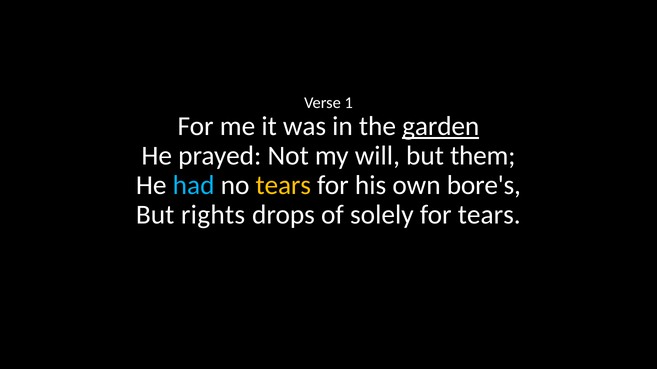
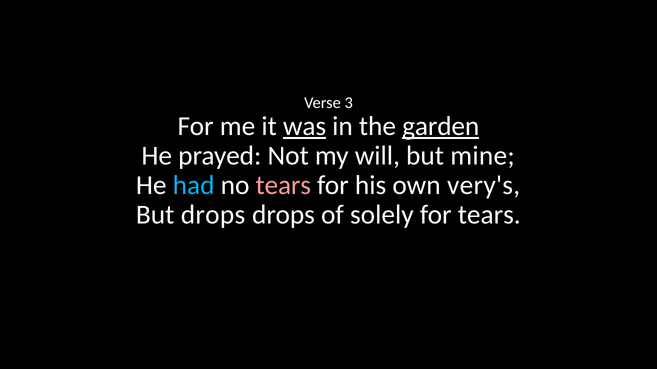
1: 1 -> 3
was underline: none -> present
them: them -> mine
tears at (283, 186) colour: yellow -> pink
bore's: bore's -> very's
But rights: rights -> drops
